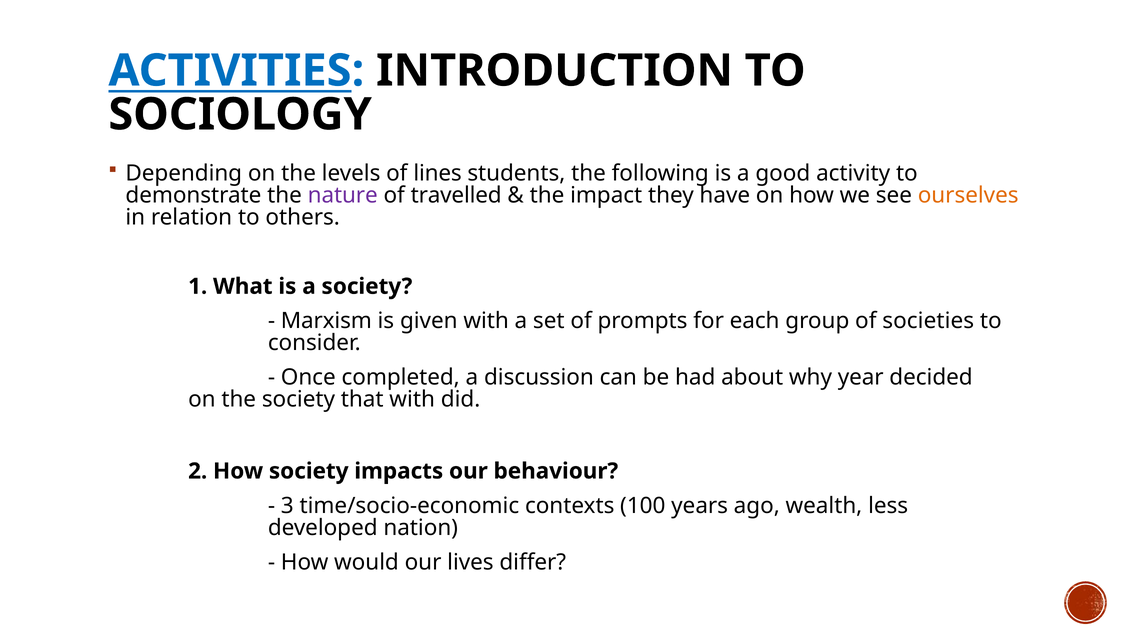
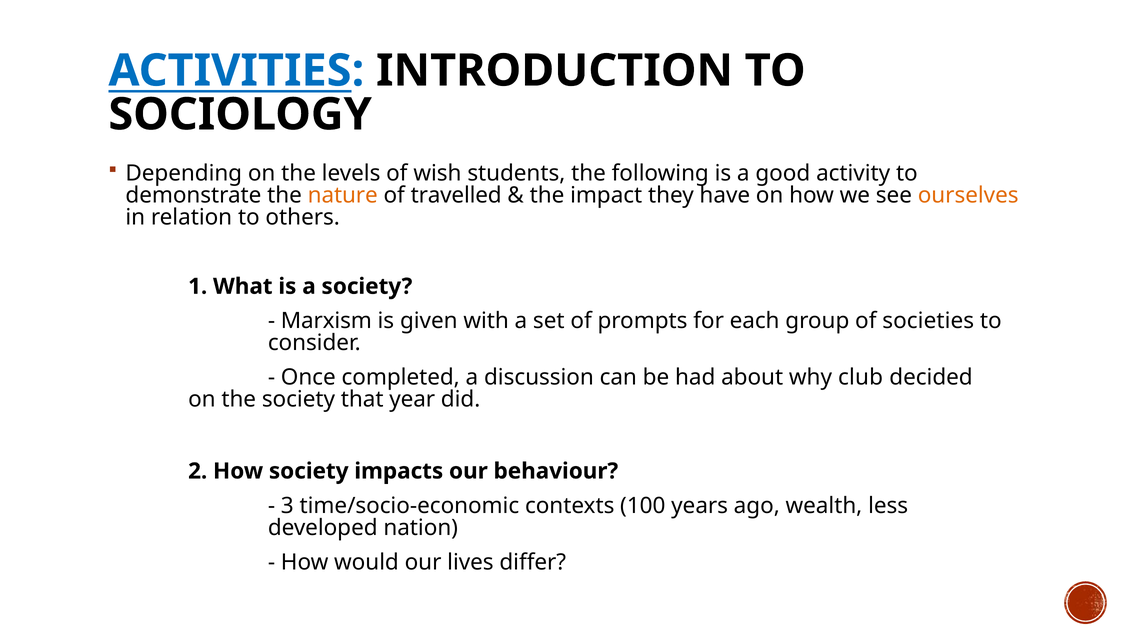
lines: lines -> wish
nature colour: purple -> orange
year: year -> club
that with: with -> year
